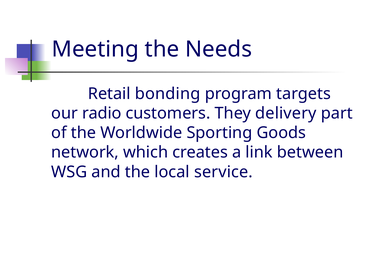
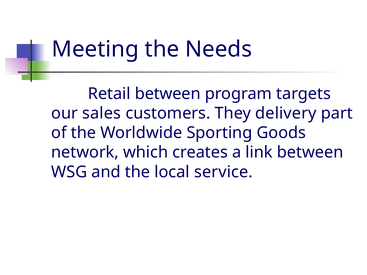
Retail bonding: bonding -> between
radio: radio -> sales
